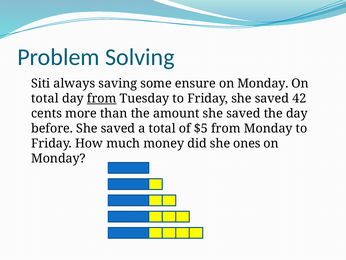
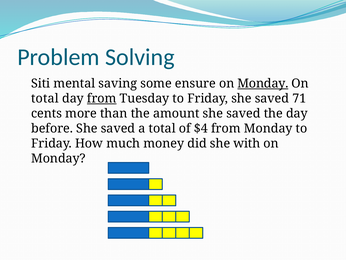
always: always -> mental
Monday at (263, 83) underline: none -> present
42: 42 -> 71
$5: $5 -> $4
ones: ones -> with
